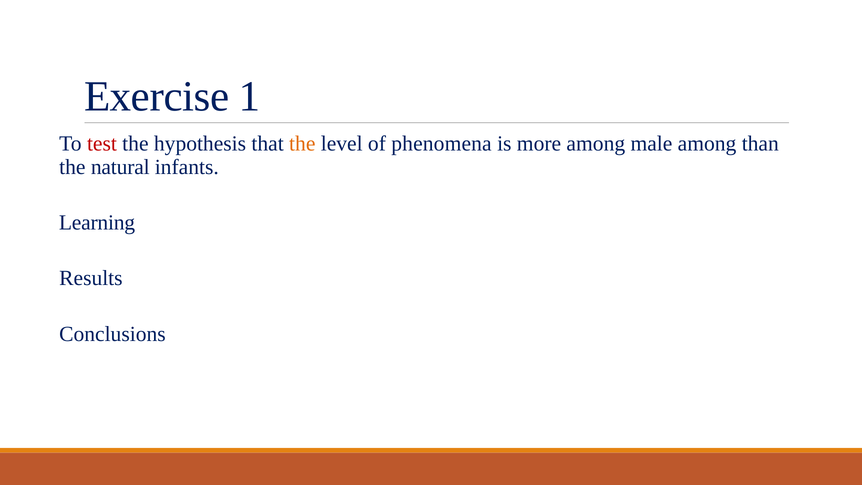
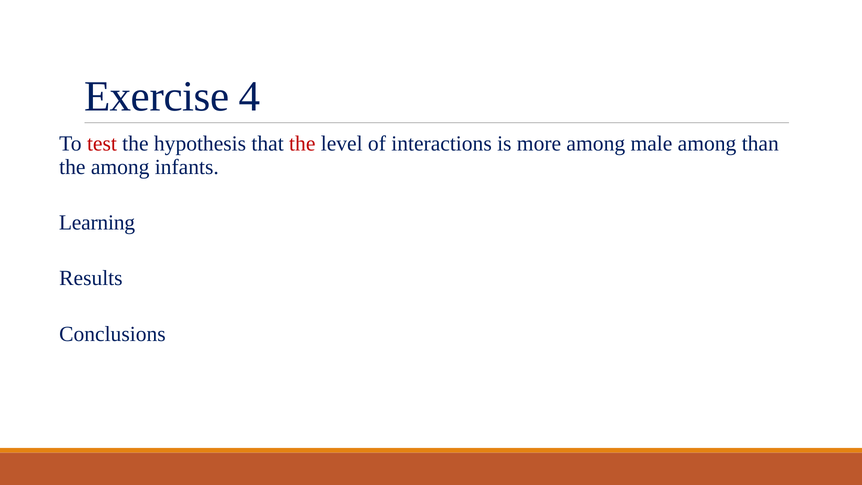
1: 1 -> 4
the at (302, 144) colour: orange -> red
phenomena: phenomena -> interactions
the natural: natural -> among
